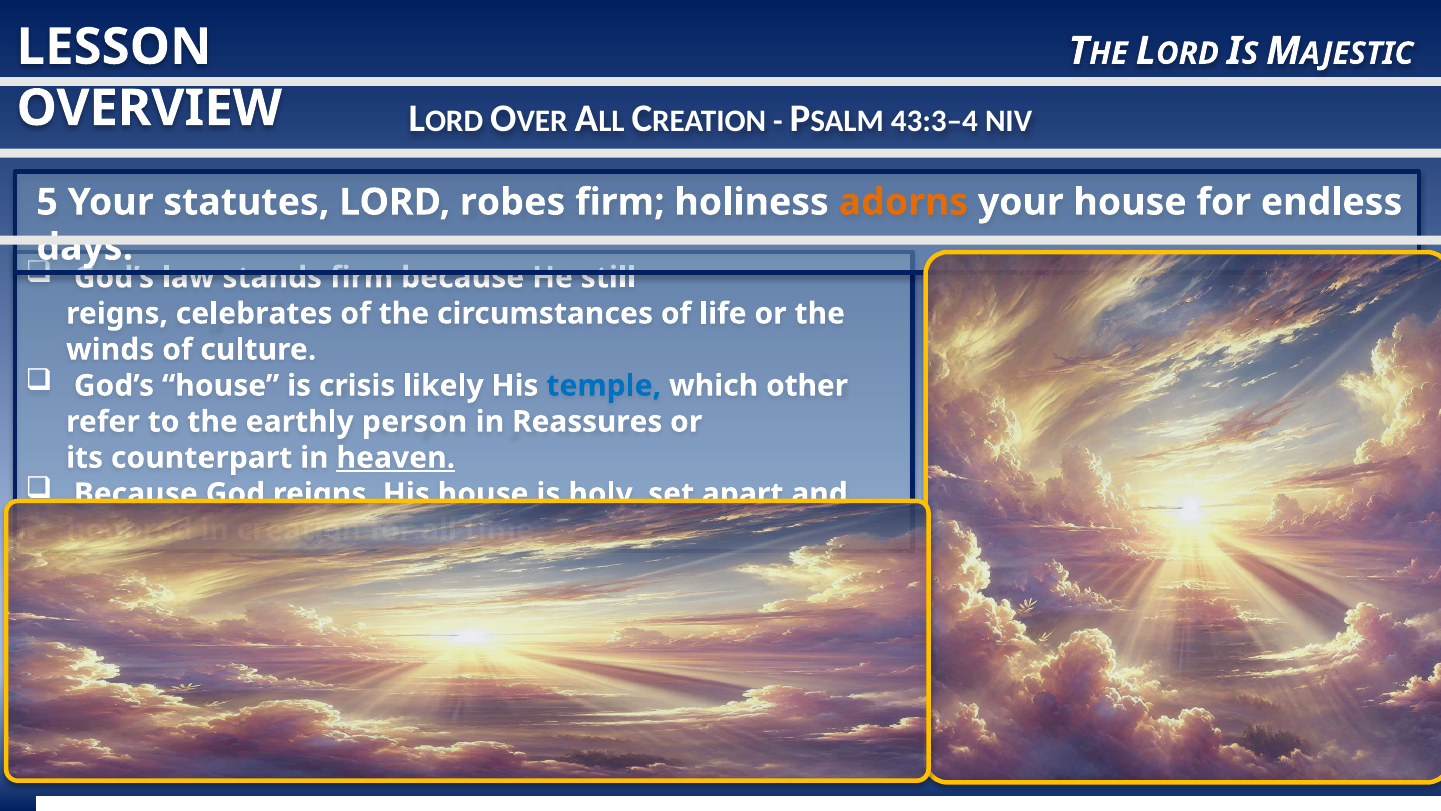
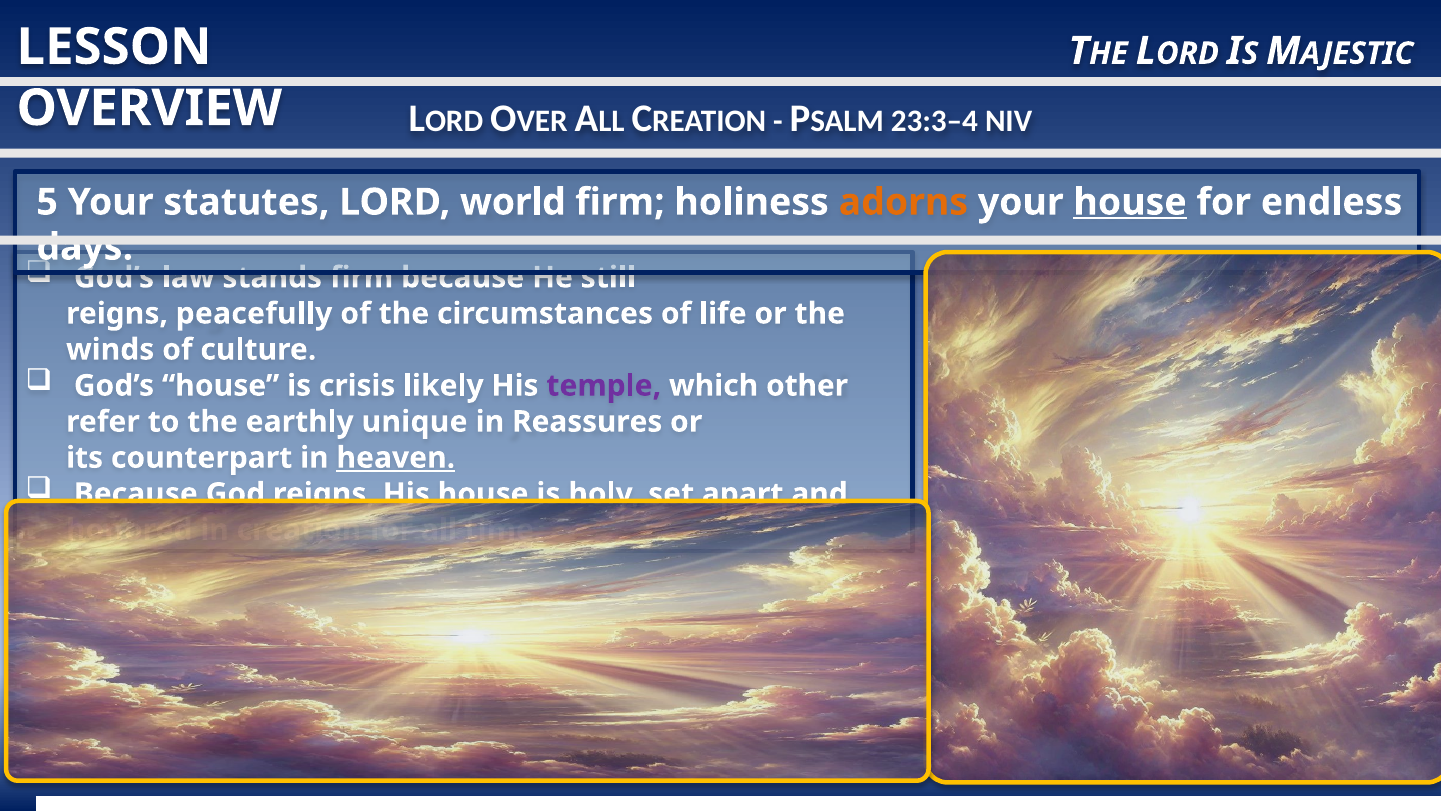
43:3–4: 43:3–4 -> 23:3–4
robes: robes -> world
house at (1130, 202) underline: none -> present
celebrates: celebrates -> peacefully
temple colour: blue -> purple
person: person -> unique
